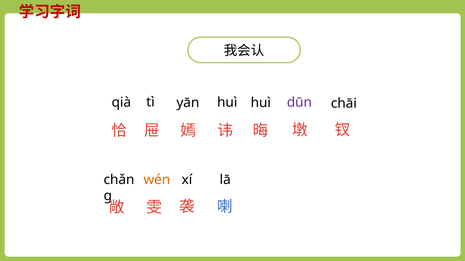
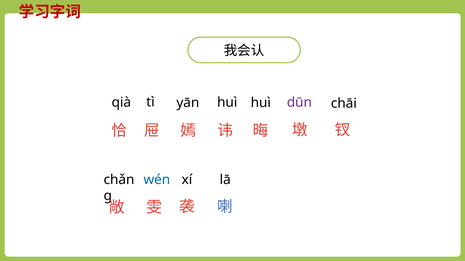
wén colour: orange -> blue
